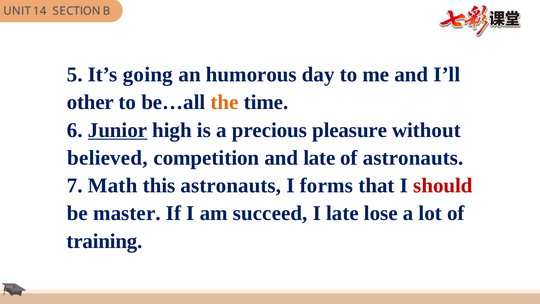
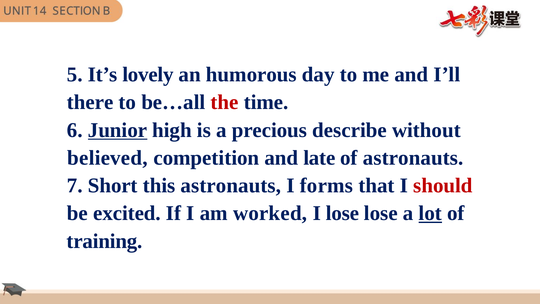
going: going -> lovely
other: other -> there
the colour: orange -> red
pleasure: pleasure -> describe
Math: Math -> Short
master: master -> excited
succeed: succeed -> worked
I late: late -> lose
lot underline: none -> present
